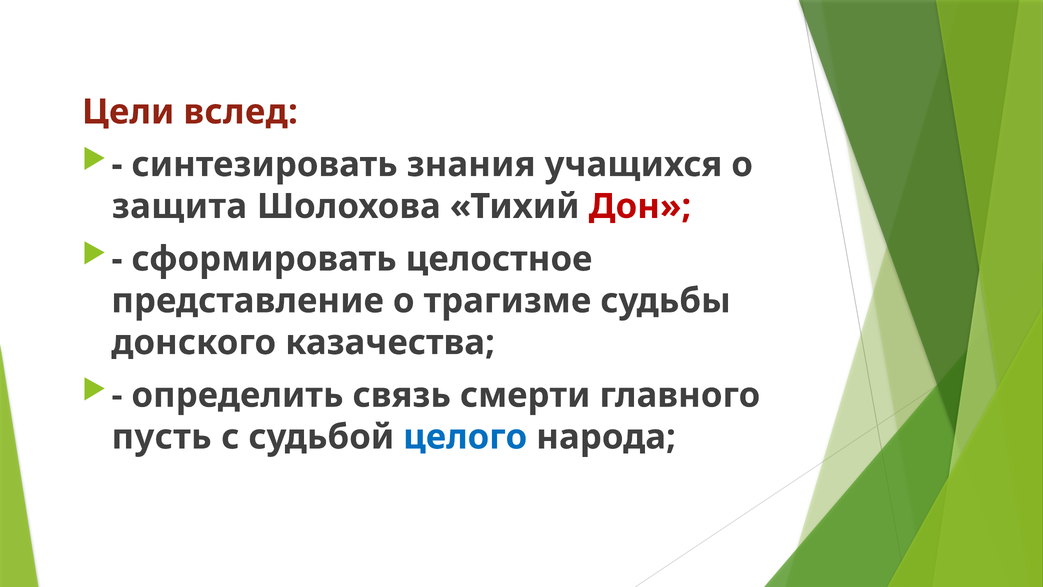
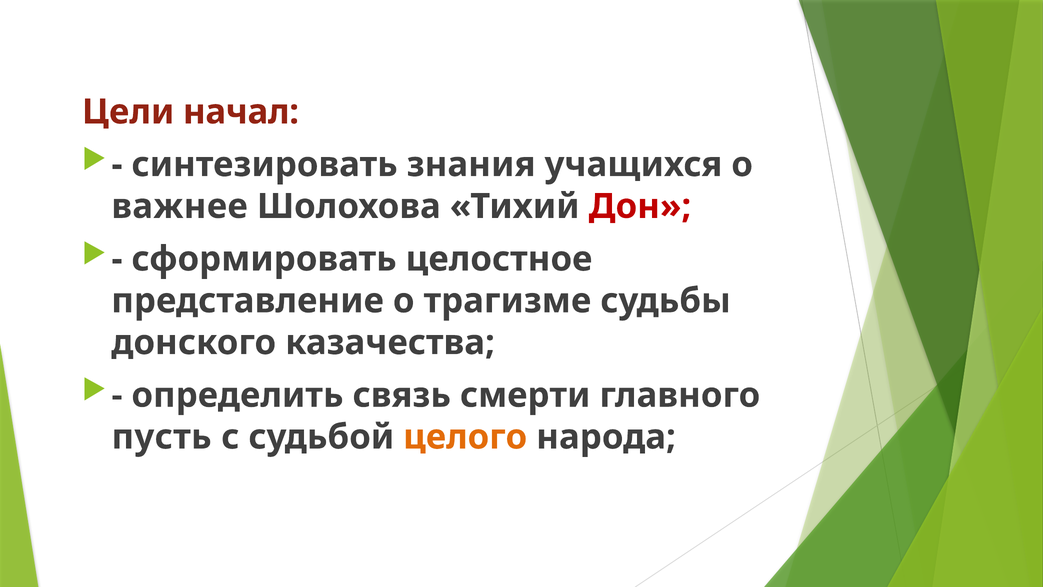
вслед: вслед -> начал
защита: защита -> важнее
целого colour: blue -> orange
